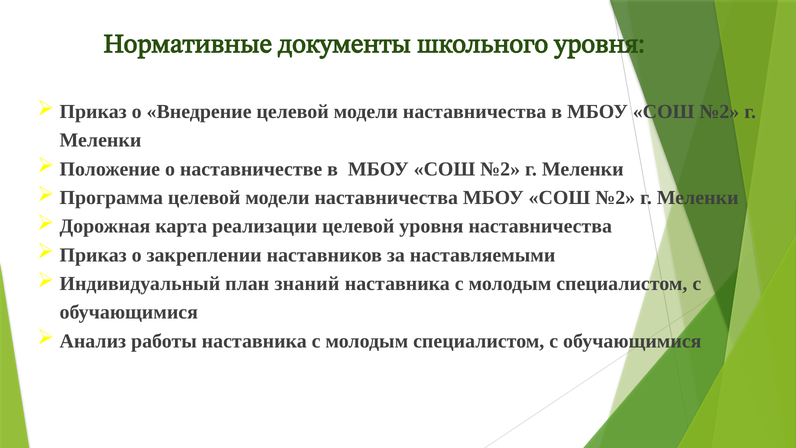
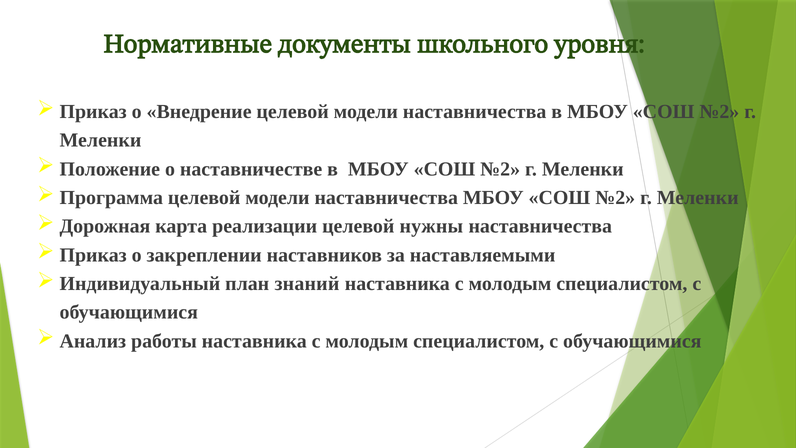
целевой уровня: уровня -> нужны
